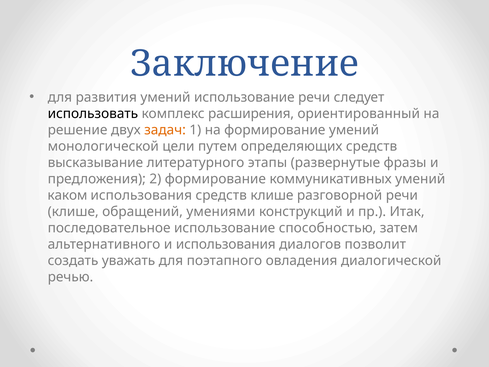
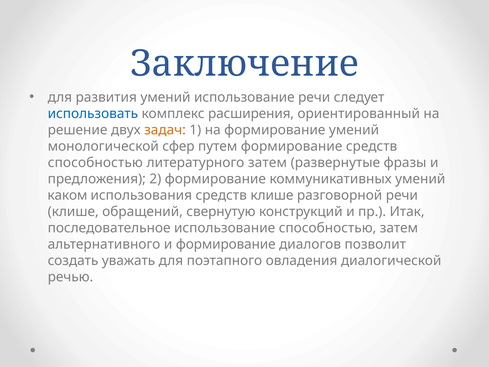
использовать colour: black -> blue
цели: цели -> сфер
путем определяющих: определяющих -> формирование
высказывание at (95, 162): высказывание -> способностью
литературного этапы: этапы -> затем
умениями: умениями -> свернутую
и использования: использования -> формирование
